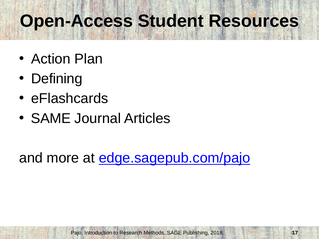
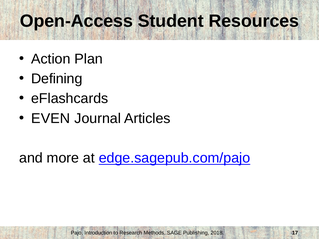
SAME: SAME -> EVEN
